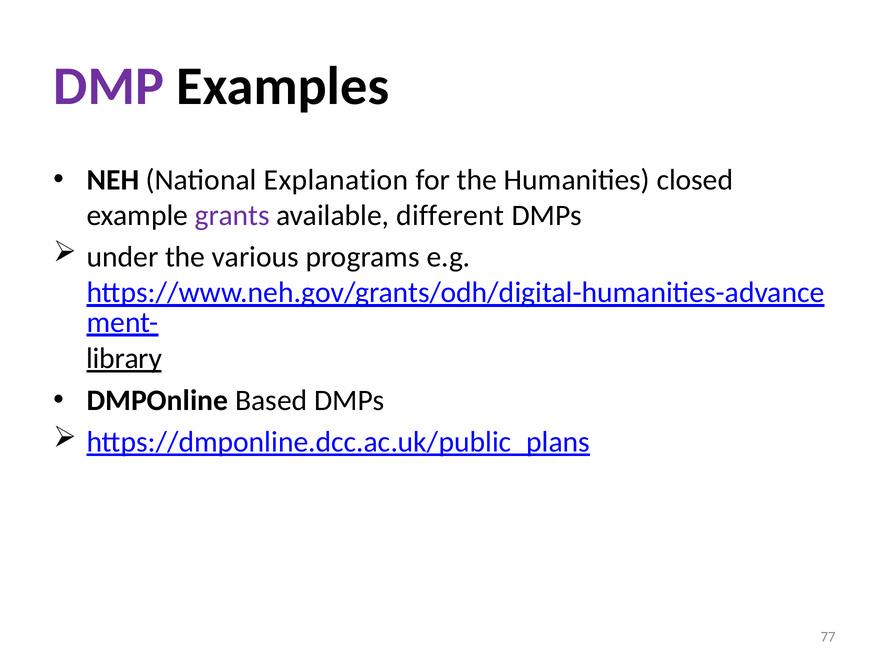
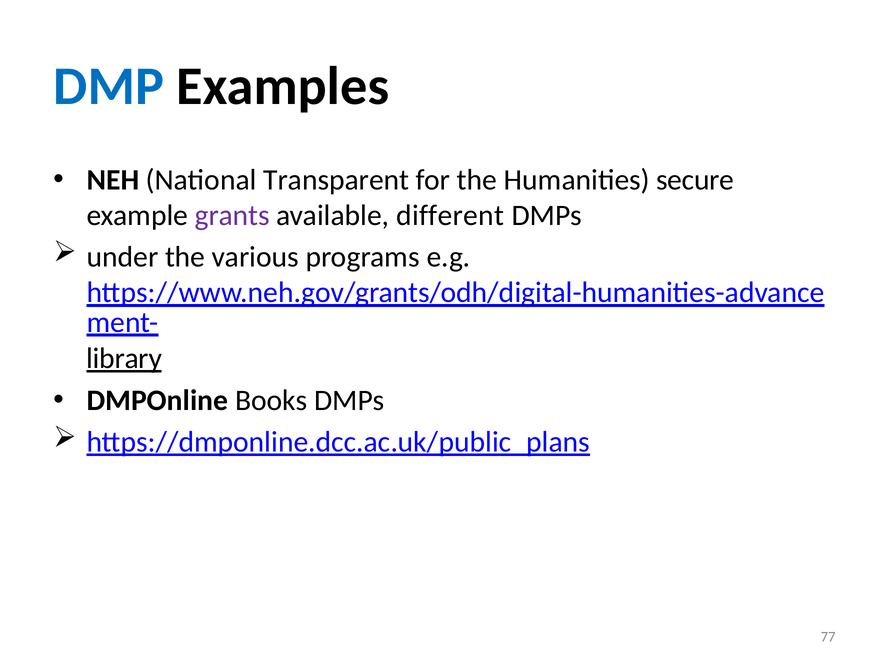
DMP colour: purple -> blue
Explanation: Explanation -> Transparent
closed: closed -> secure
Based: Based -> Books
